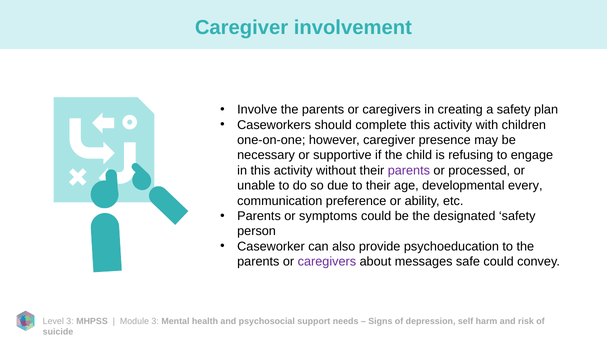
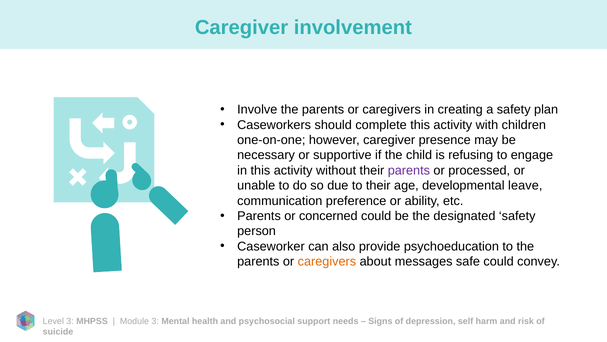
every: every -> leave
symptoms: symptoms -> concerned
caregivers at (327, 261) colour: purple -> orange
